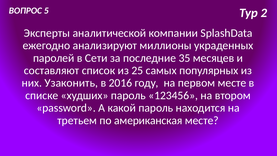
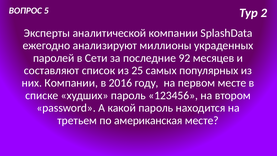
35: 35 -> 92
них Узаконить: Узаконить -> Компании
